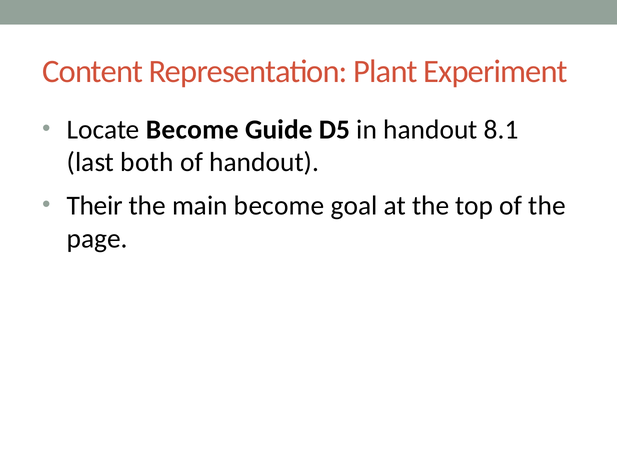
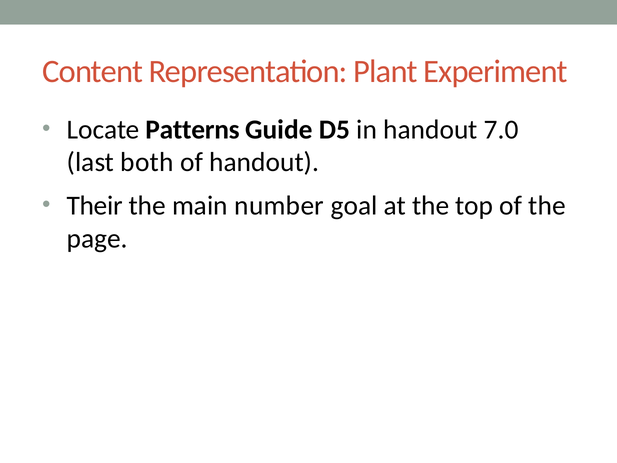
Locate Become: Become -> Patterns
8.1: 8.1 -> 7.0
main become: become -> number
